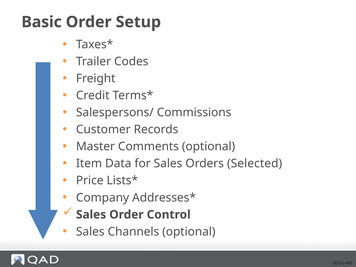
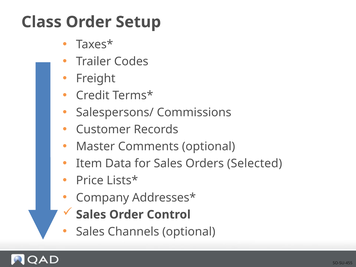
Basic: Basic -> Class
